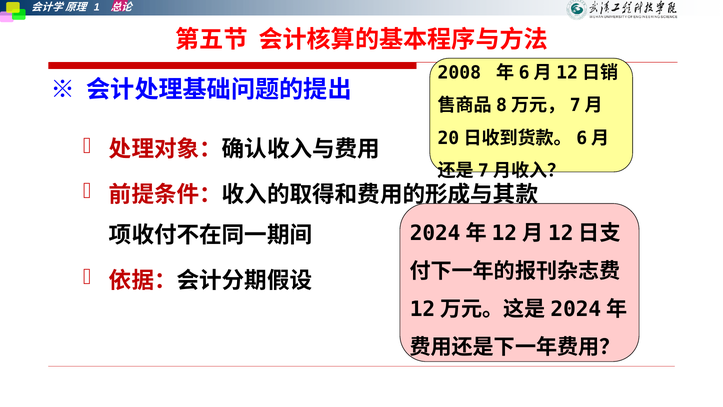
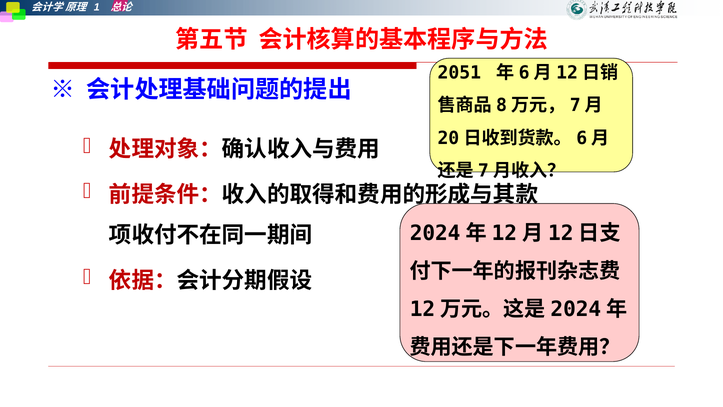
2008: 2008 -> 2051
